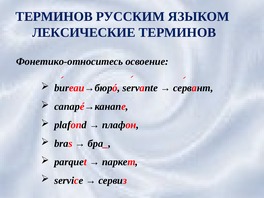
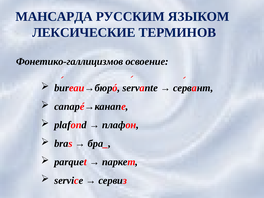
ТЕРМИНОВ at (54, 17): ТЕРМИНОВ -> МАНСАРДА
Фонетико-относитесь: Фонетико-относитесь -> Фонетико-галлицизмов
